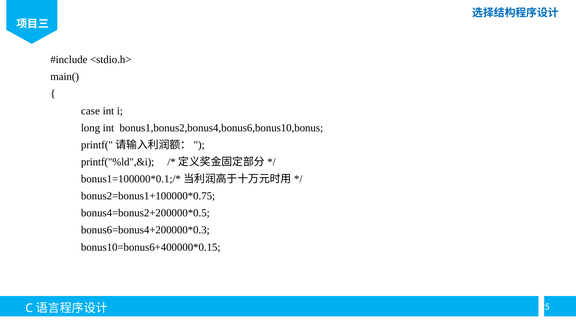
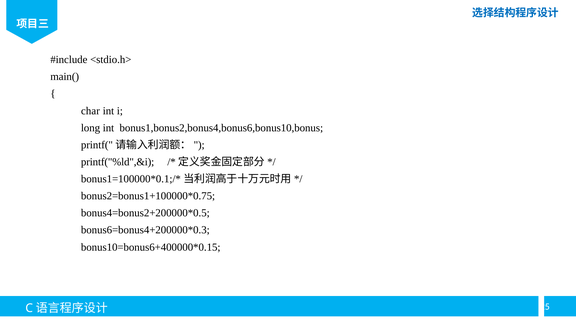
case: case -> char
